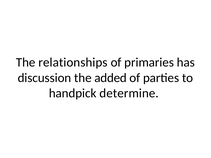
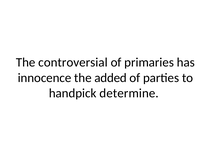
relationships: relationships -> controversial
discussion: discussion -> innocence
